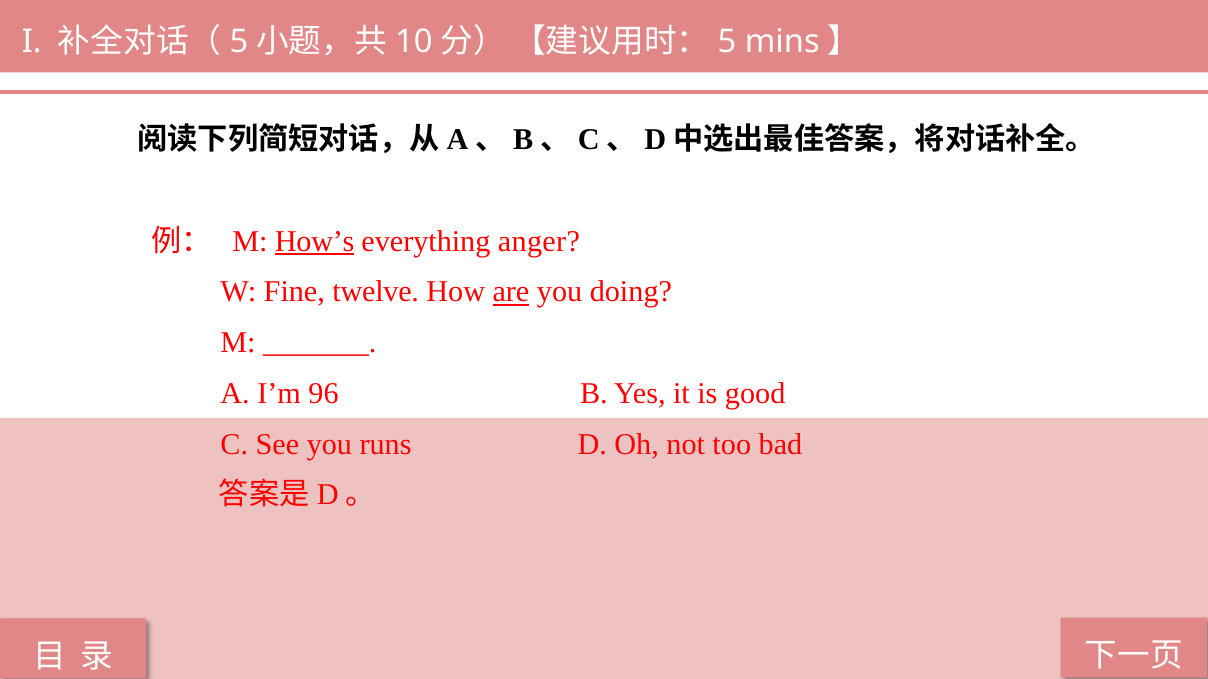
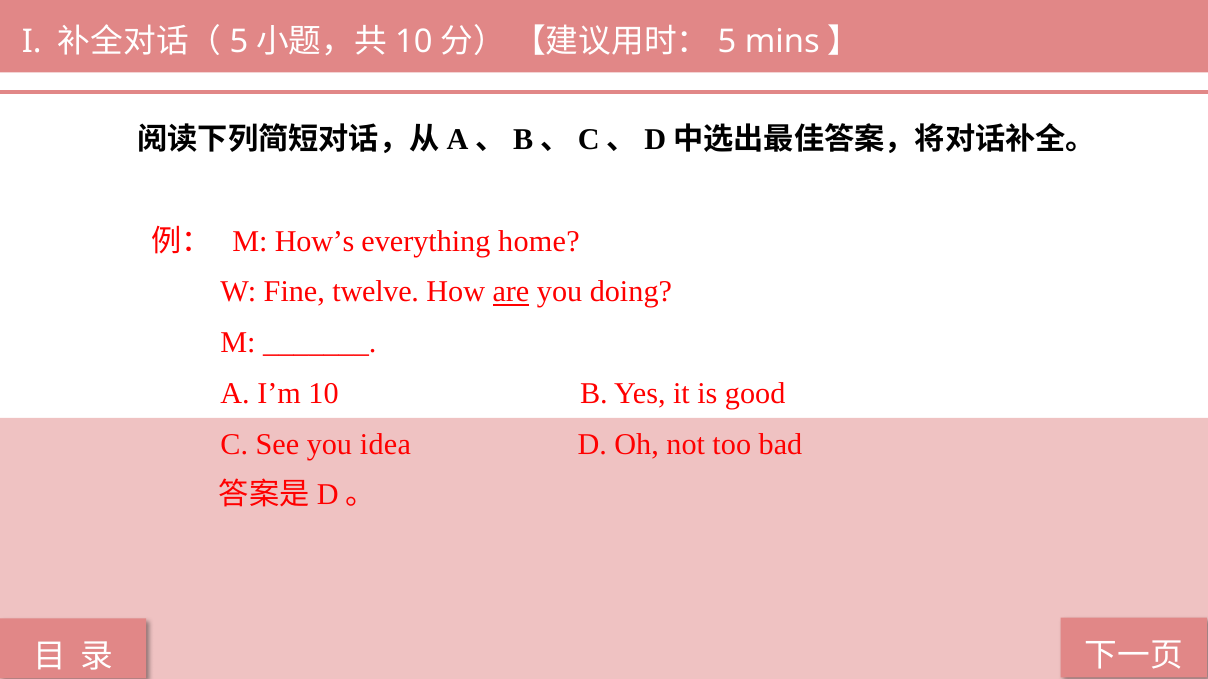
How’s underline: present -> none
anger: anger -> home
I’m 96: 96 -> 10
runs: runs -> idea
